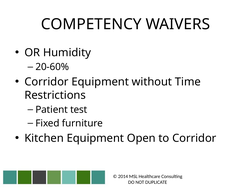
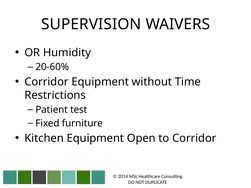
COMPETENCY: COMPETENCY -> SUPERVISION
